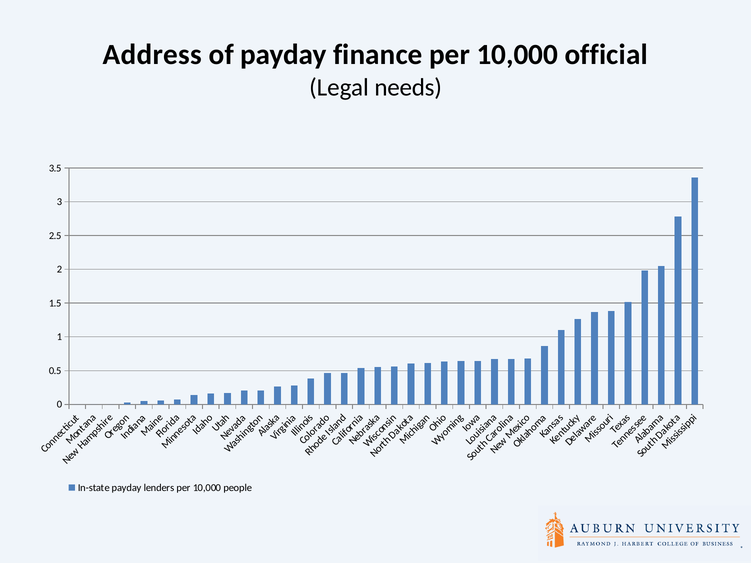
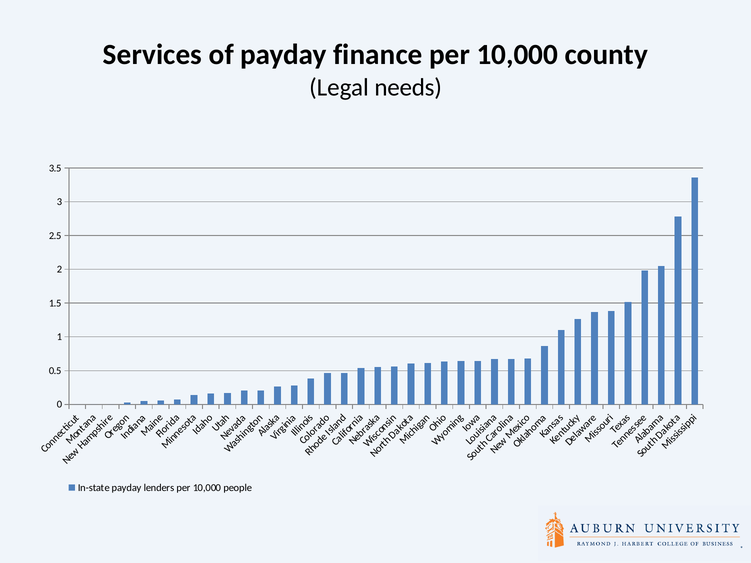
Address: Address -> Services
official: official -> county
